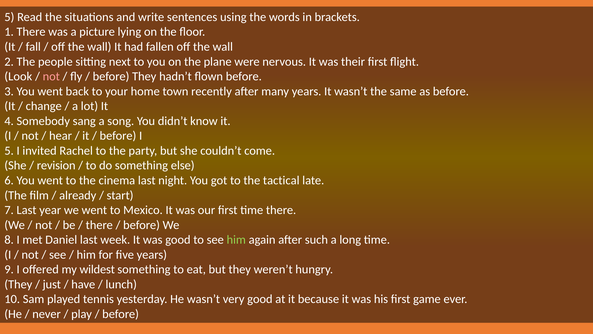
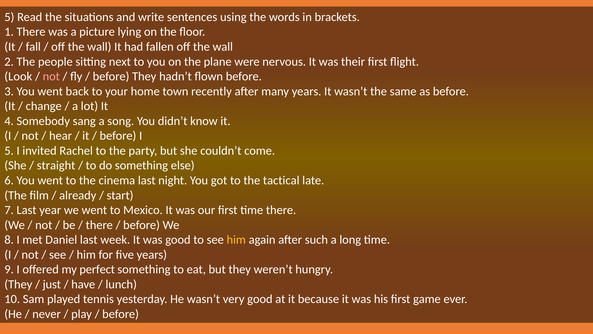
revision: revision -> straight
him at (236, 239) colour: light green -> yellow
wildest: wildest -> perfect
